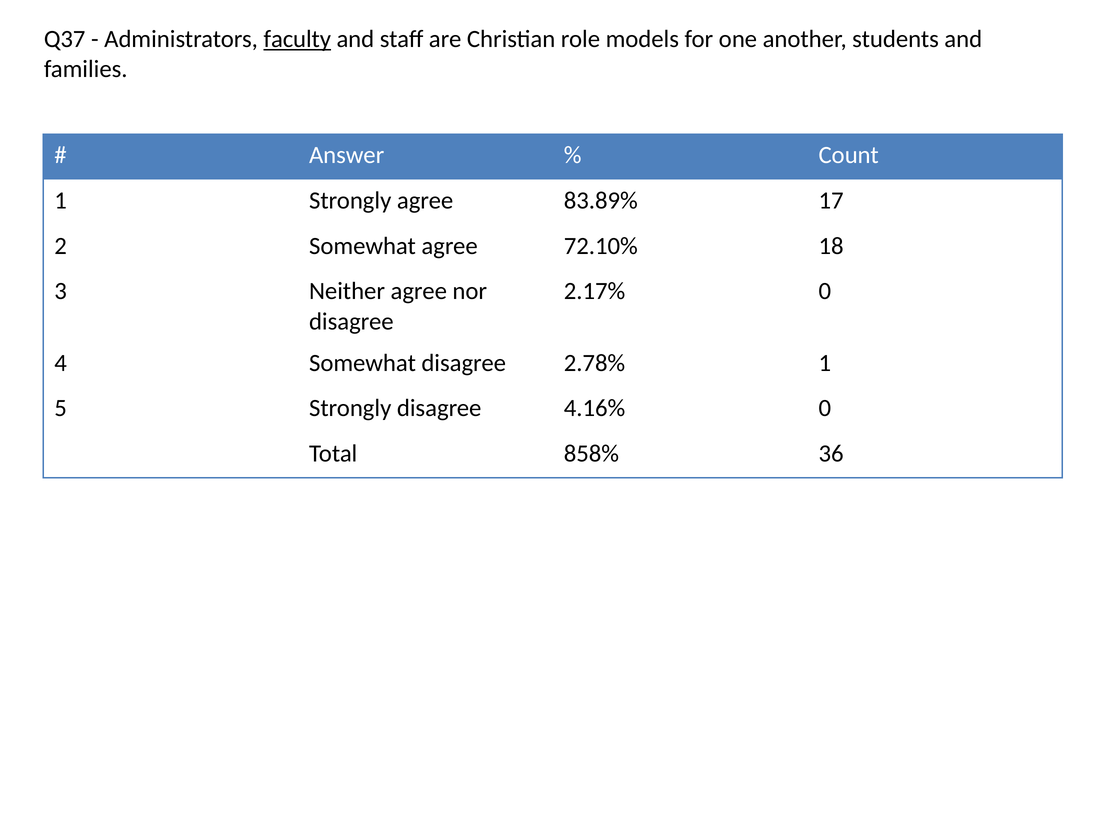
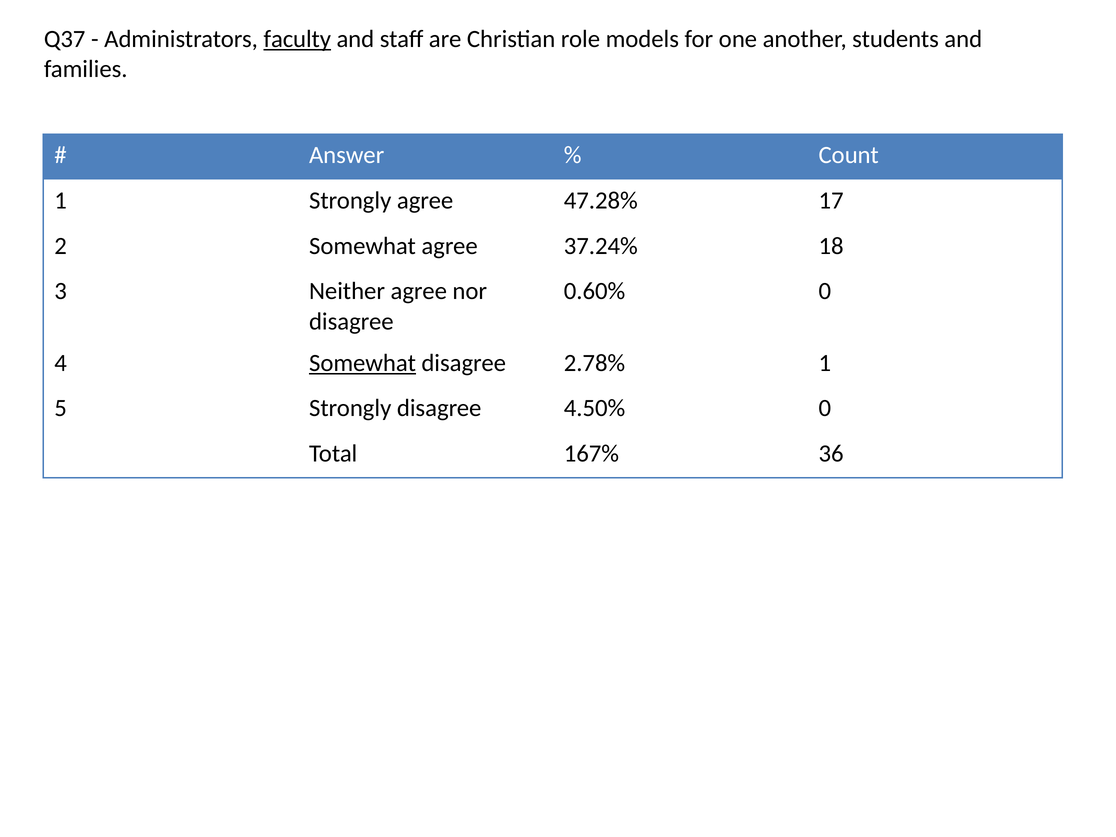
83.89%: 83.89% -> 47.28%
72.10%: 72.10% -> 37.24%
2.17%: 2.17% -> 0.60%
Somewhat at (363, 363) underline: none -> present
4.16%: 4.16% -> 4.50%
858%: 858% -> 167%
